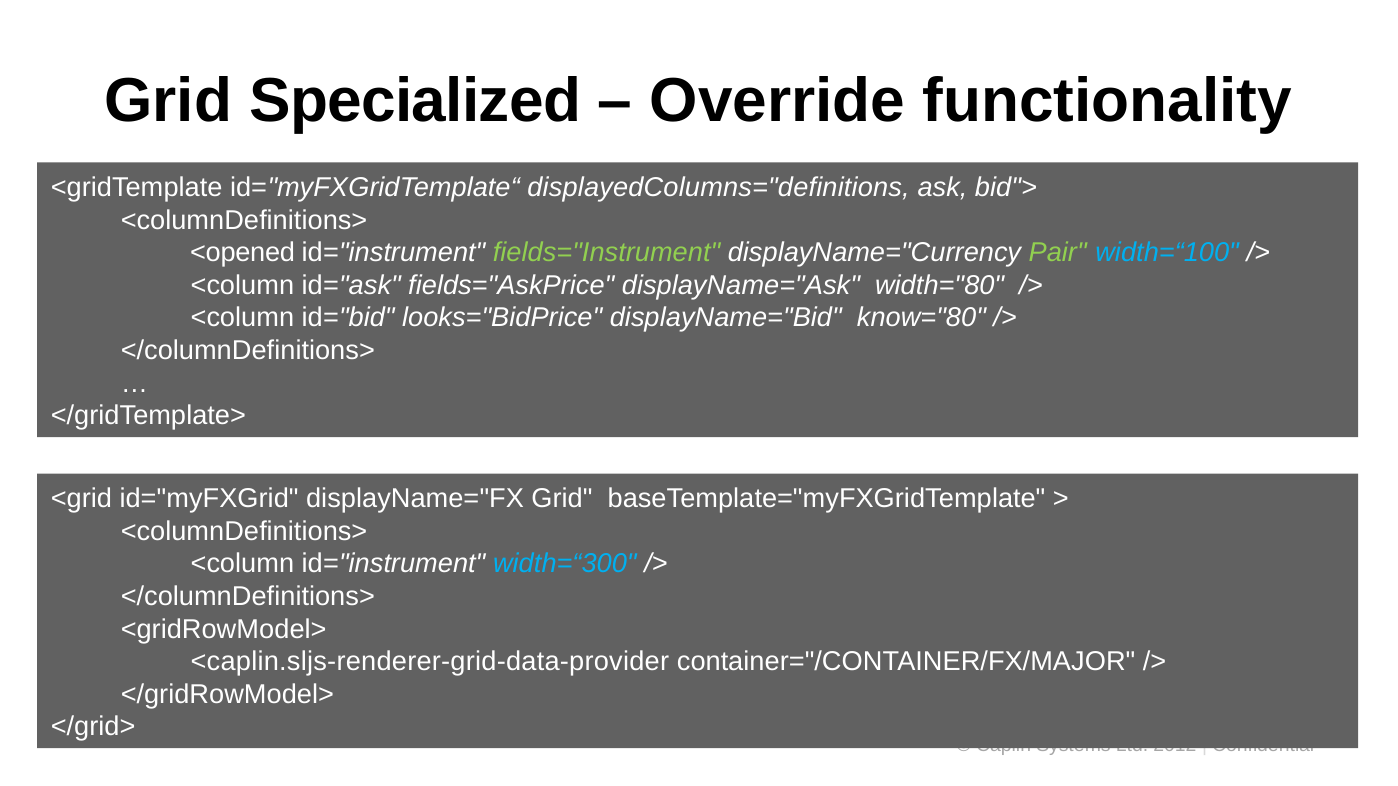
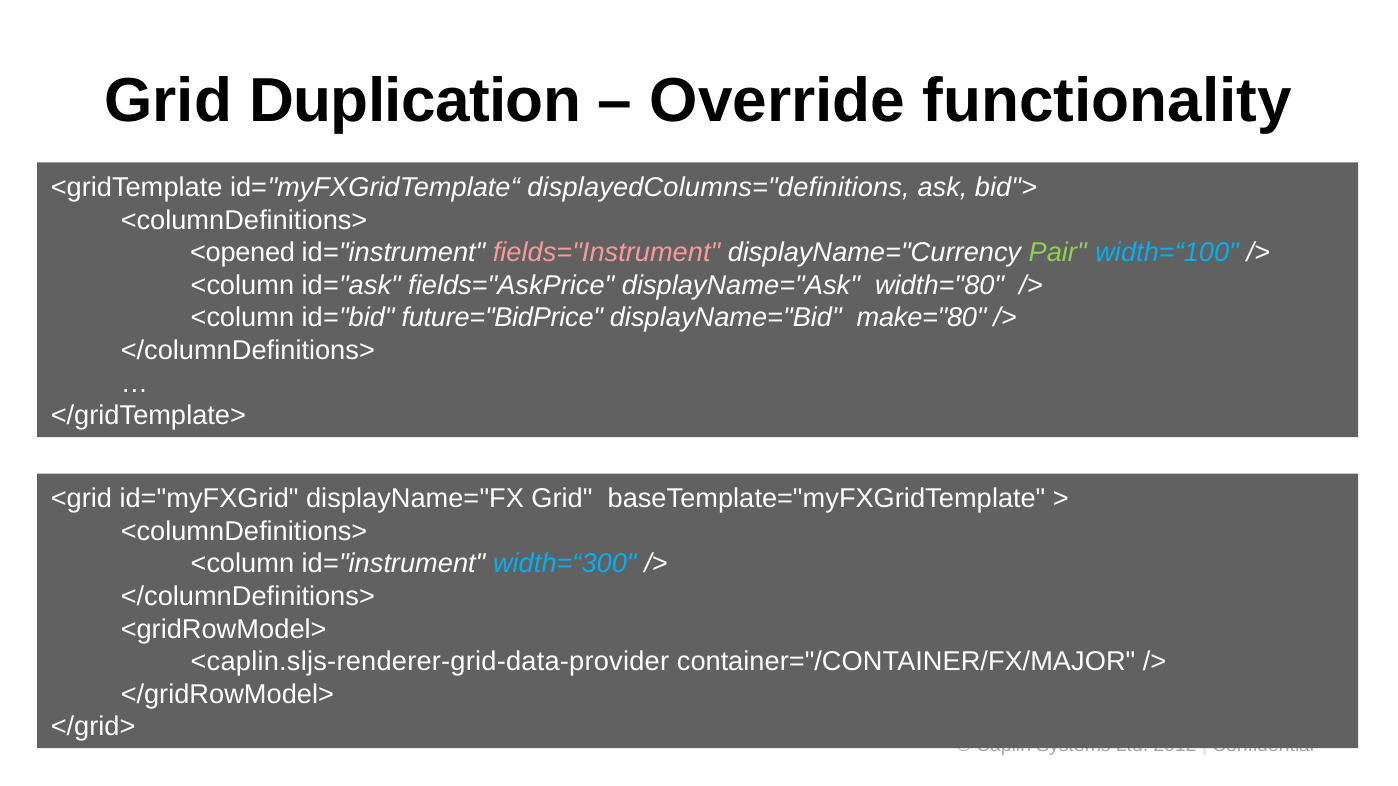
Specialized: Specialized -> Duplication
fields="Instrument colour: light green -> pink
looks="BidPrice: looks="BidPrice -> future="BidPrice
know="80: know="80 -> make="80
